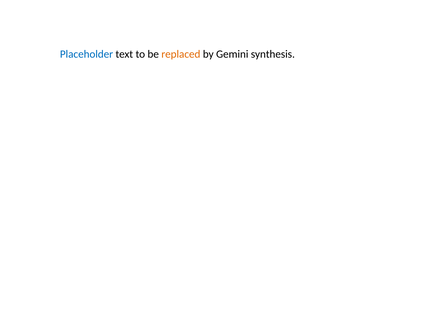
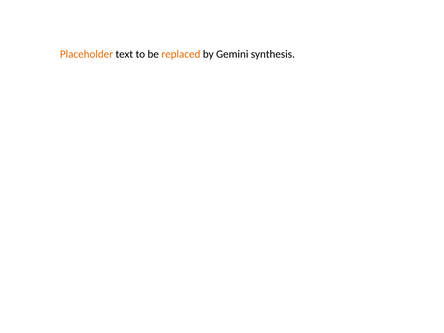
Placeholder colour: blue -> orange
